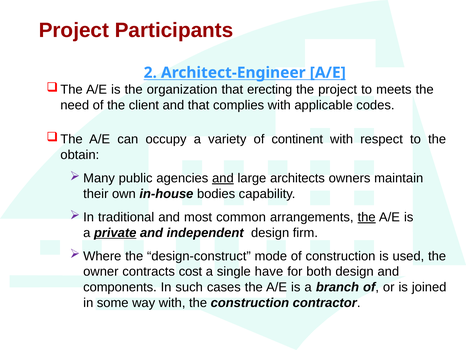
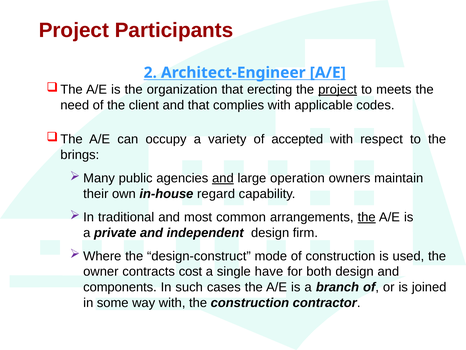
project at (338, 89) underline: none -> present
continent: continent -> accepted
obtain: obtain -> brings
architects: architects -> operation
bodies: bodies -> regard
private underline: present -> none
